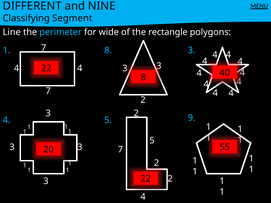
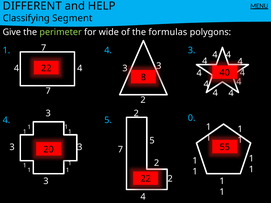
NINE: NINE -> HELP
Line: Line -> Give
perimeter colour: light blue -> light green
rectangle: rectangle -> formulas
1 8: 8 -> 4
9: 9 -> 0
